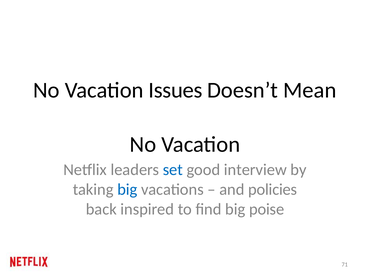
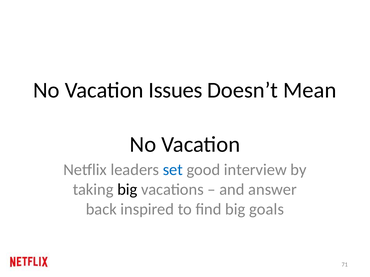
big at (127, 190) colour: blue -> black
policies: policies -> answer
poise: poise -> goals
